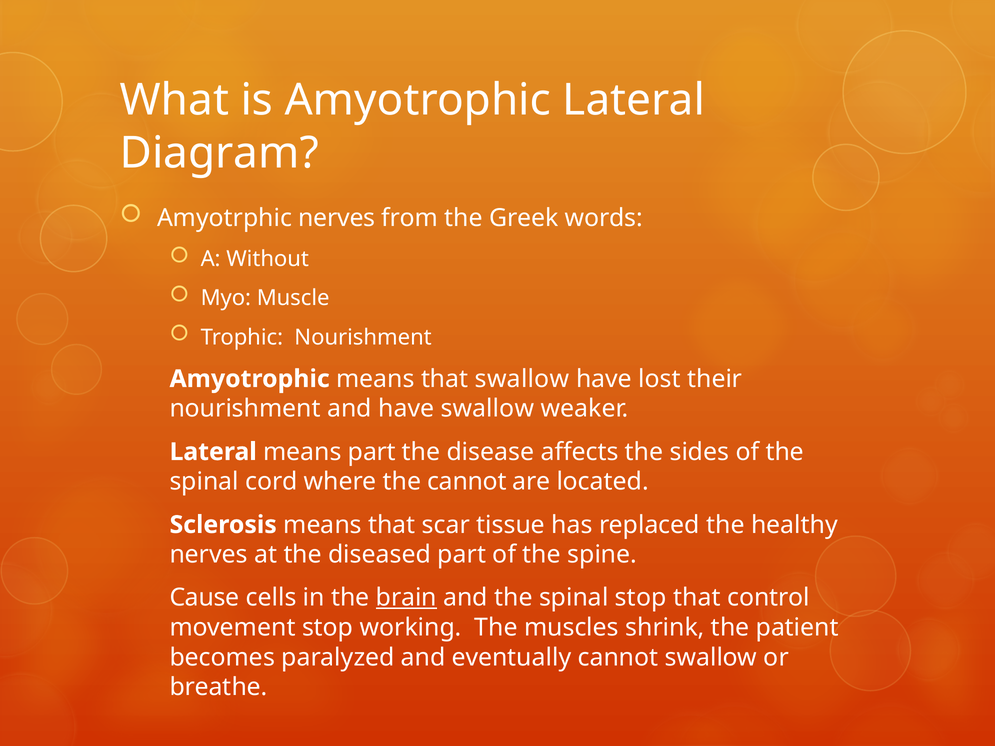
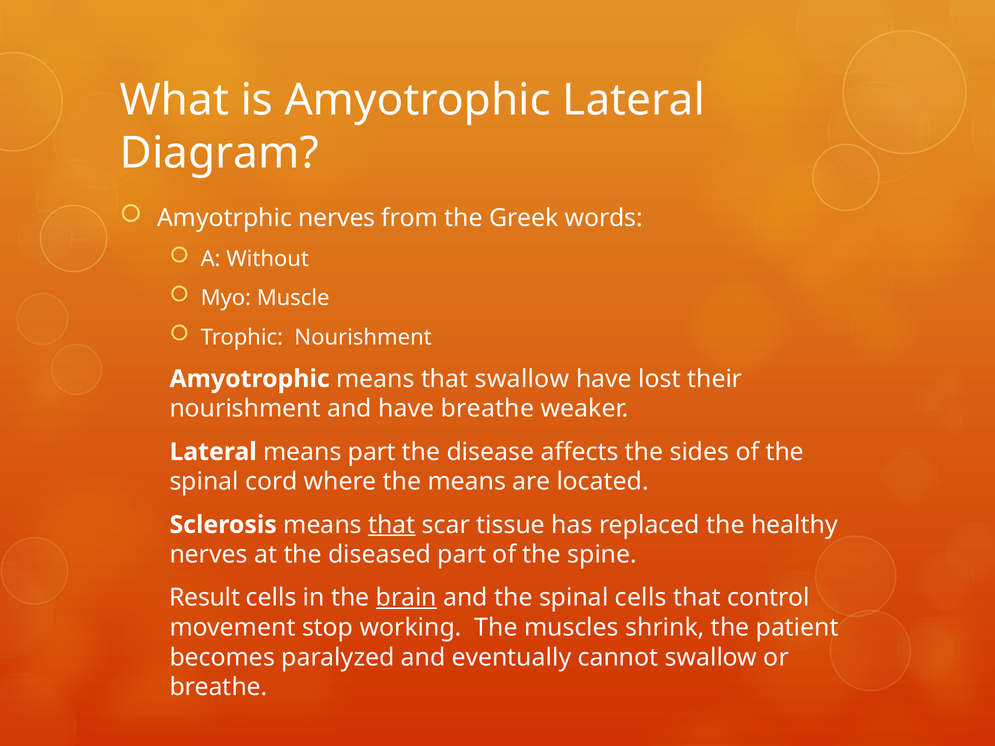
have swallow: swallow -> breathe
the cannot: cannot -> means
that at (392, 525) underline: none -> present
Cause: Cause -> Result
spinal stop: stop -> cells
